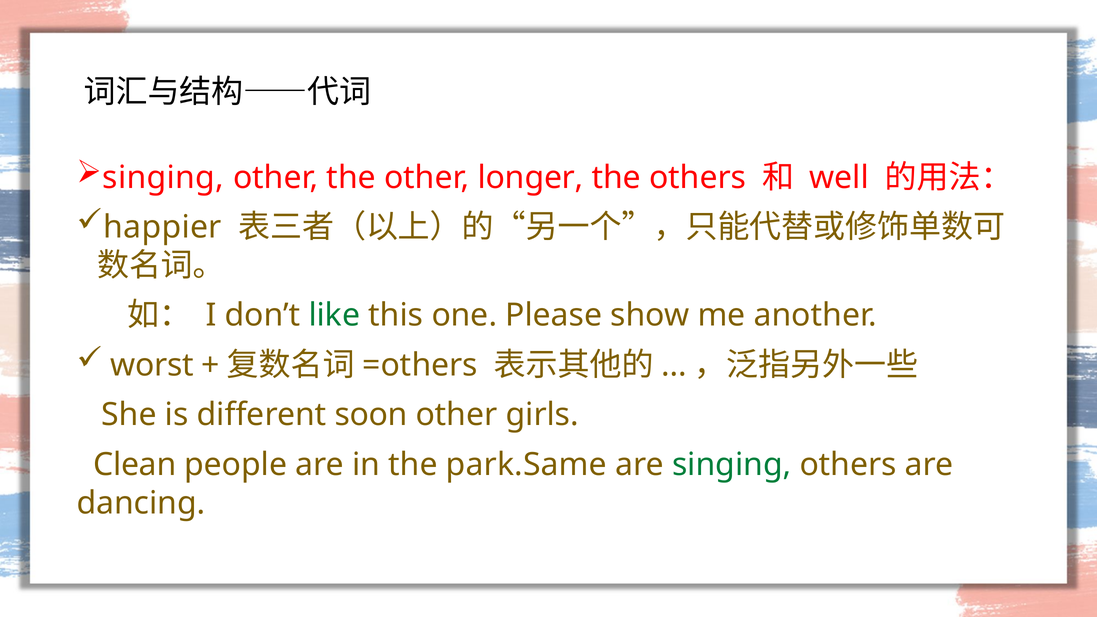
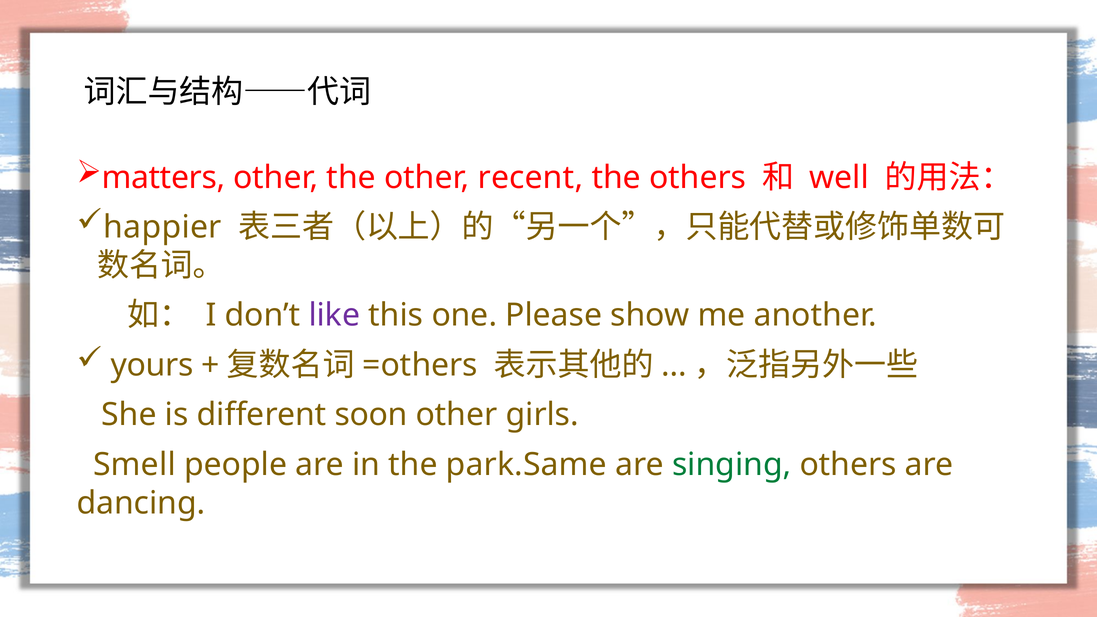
singing at (163, 178): singing -> matters
longer: longer -> recent
like colour: green -> purple
worst: worst -> yours
Clean: Clean -> Smell
